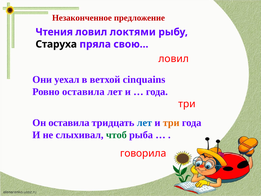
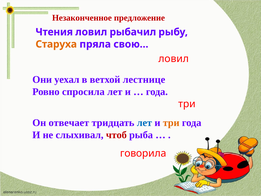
локтями: локтями -> рыбачил
Старуха colour: black -> orange
cinquains: cinquains -> лестнице
Ровно оставила: оставила -> спросила
Он оставила: оставила -> отвечает
чтоб colour: green -> red
